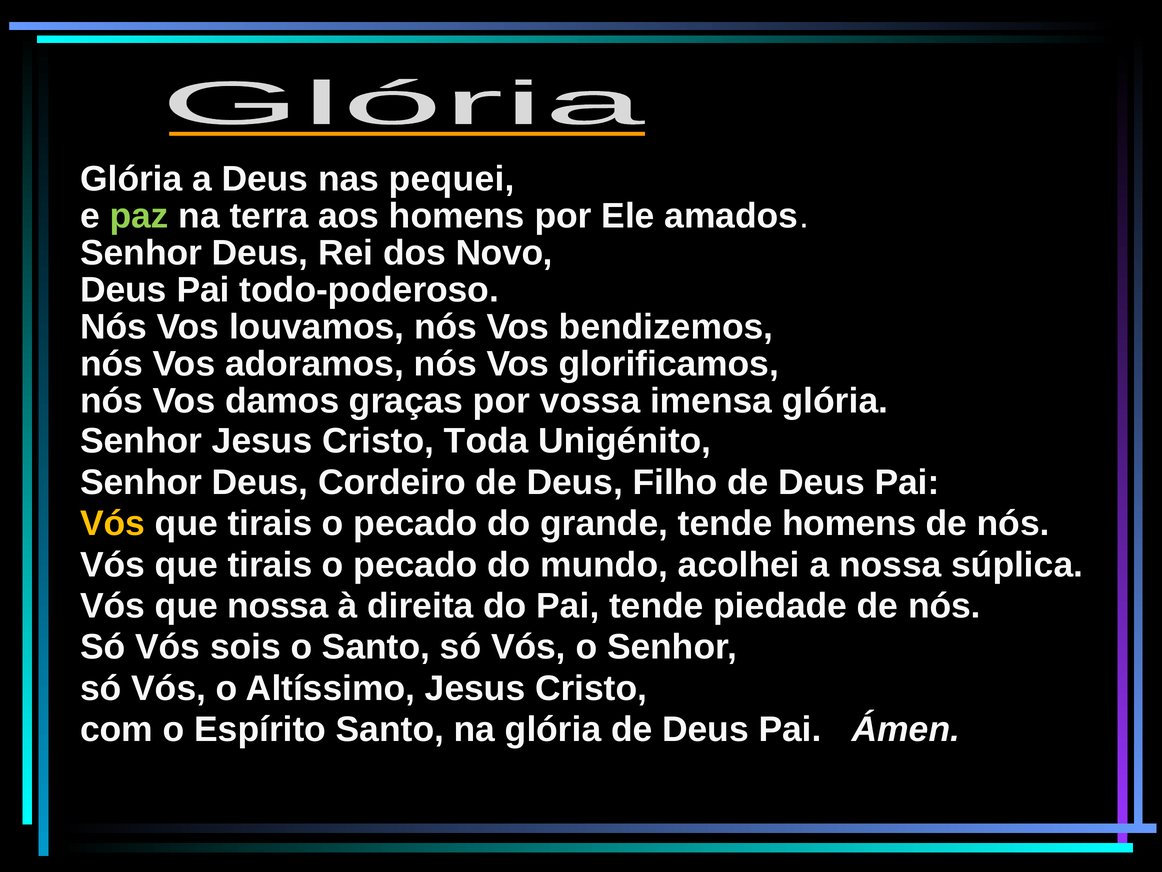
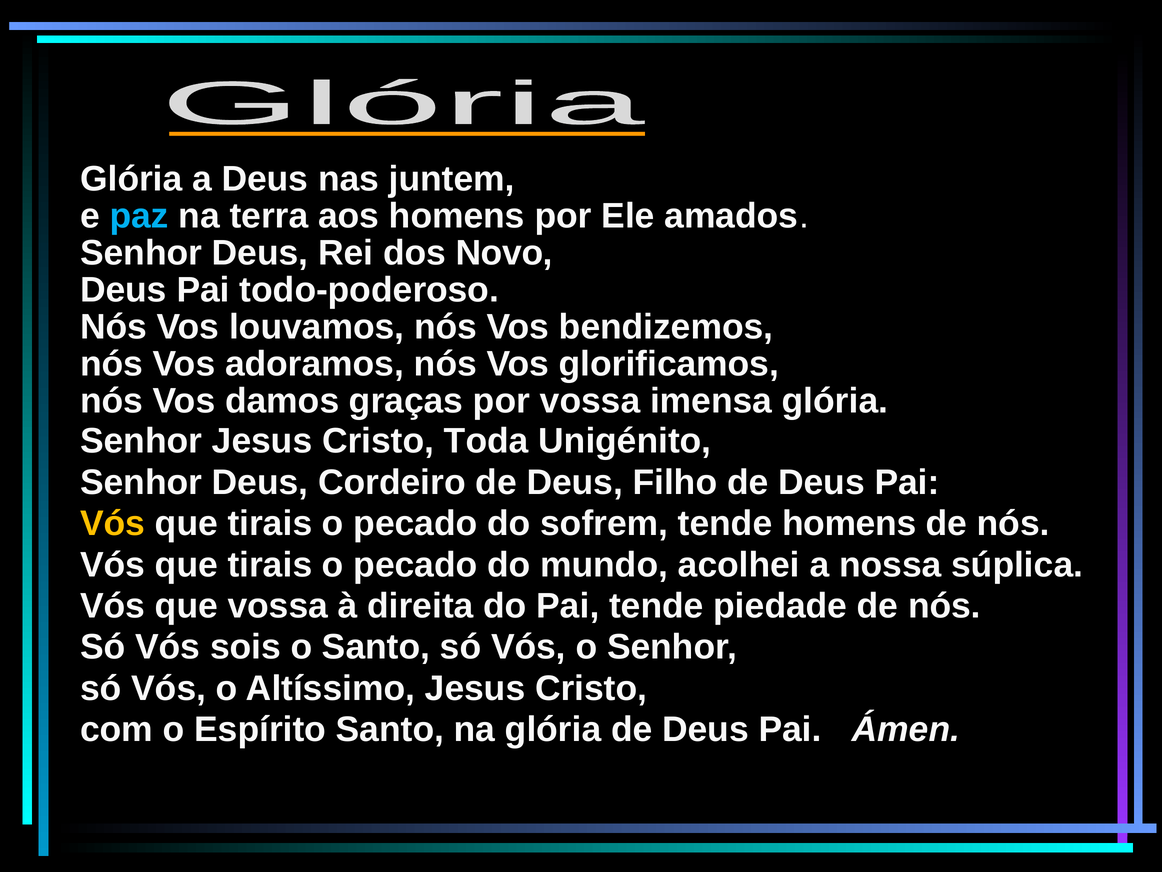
pequei: pequei -> juntem
paz colour: light green -> light blue
grande: grande -> sofrem
que nossa: nossa -> vossa
